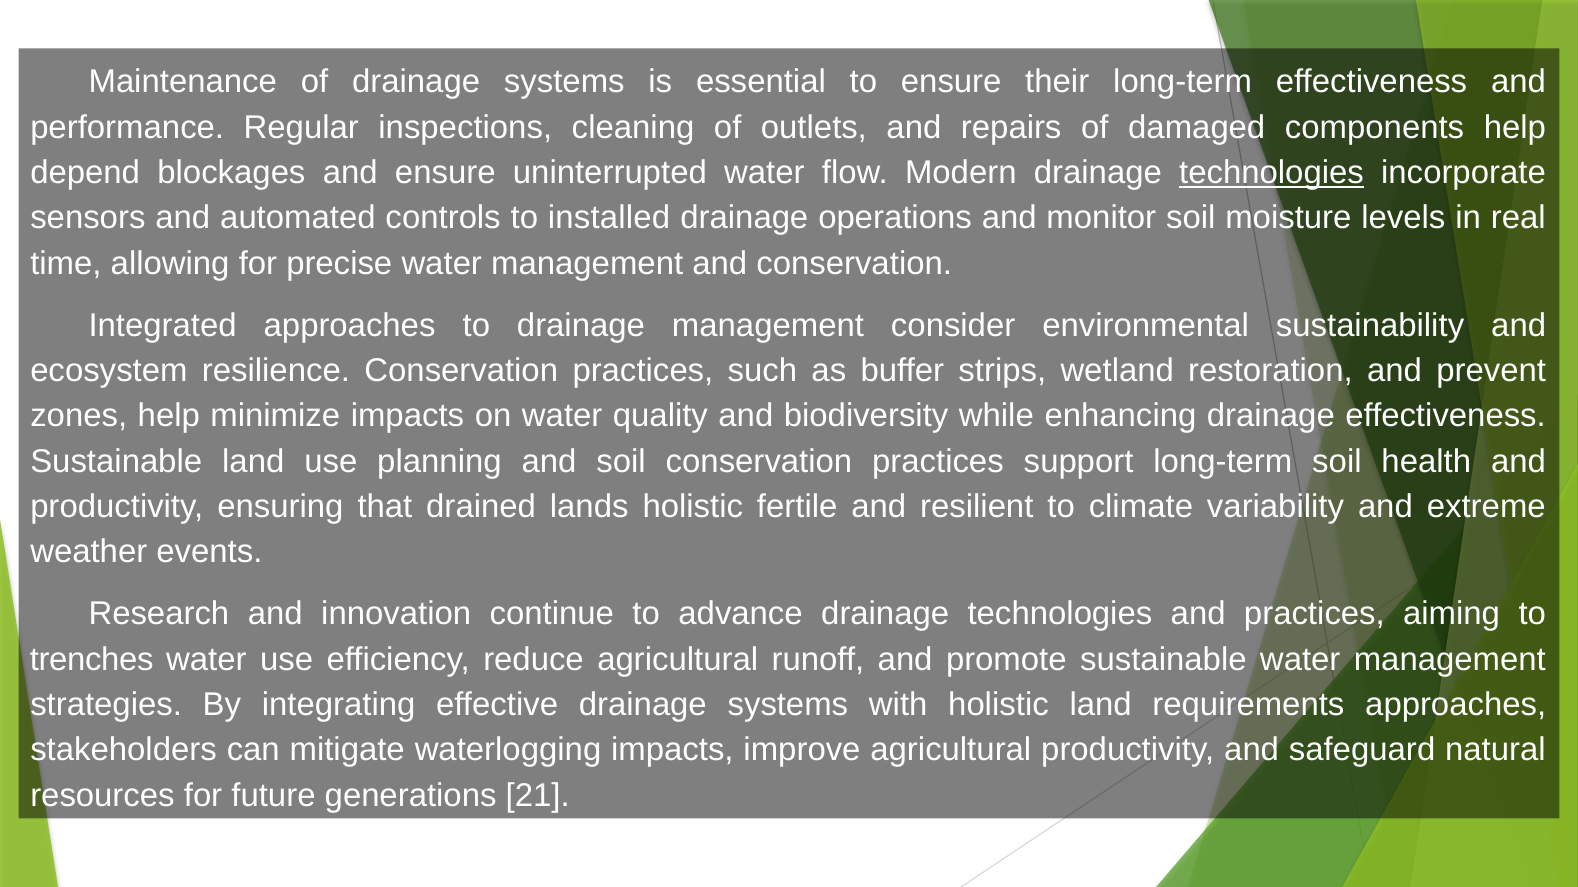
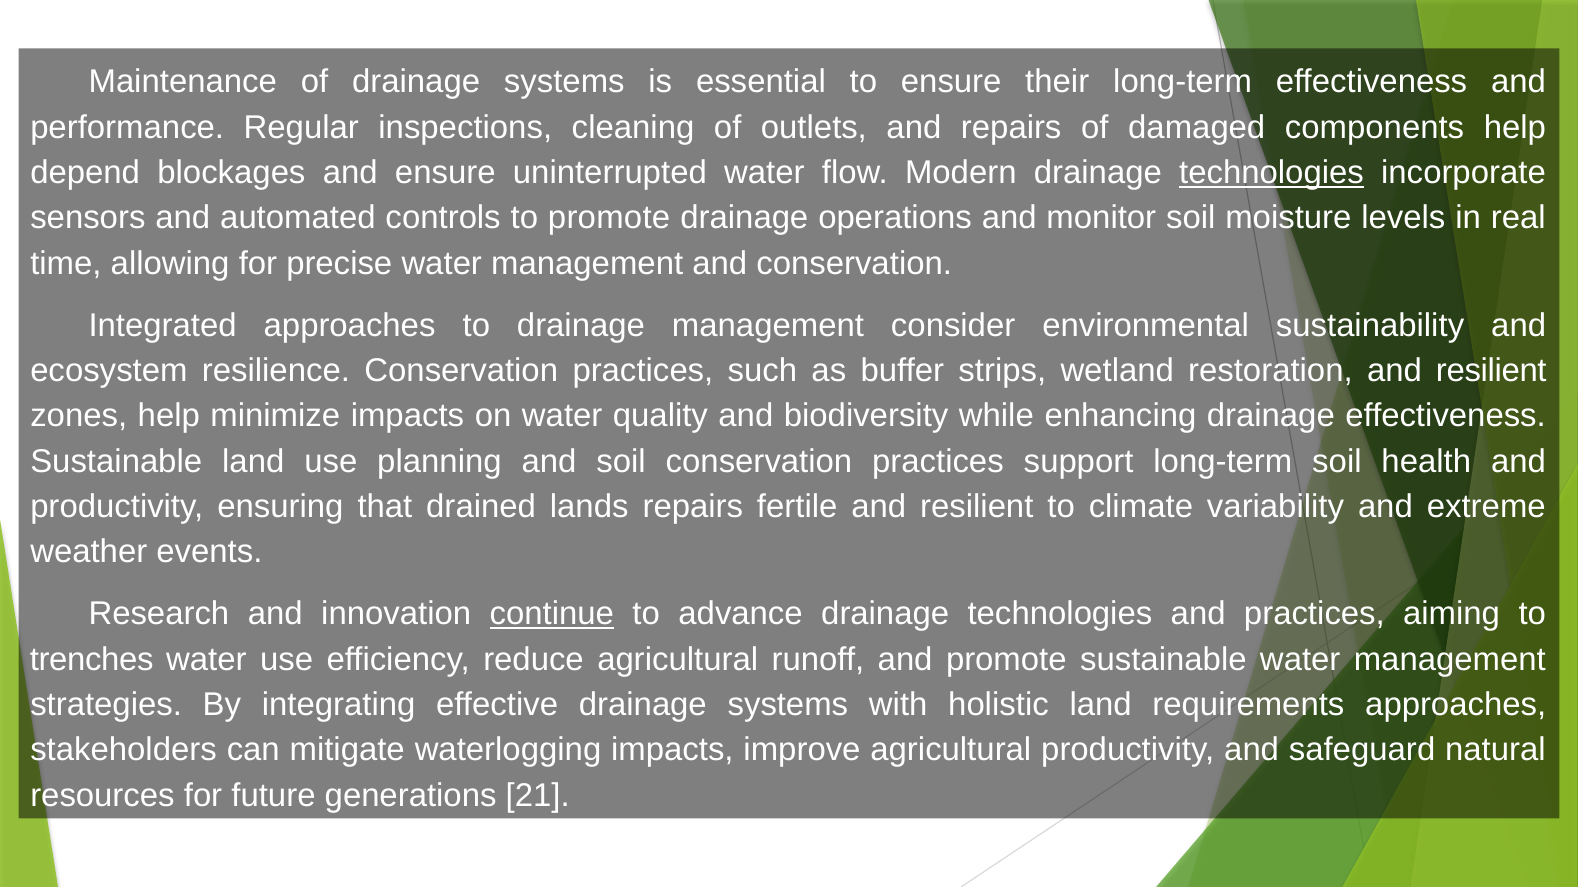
to installed: installed -> promote
restoration and prevent: prevent -> resilient
lands holistic: holistic -> repairs
continue underline: none -> present
